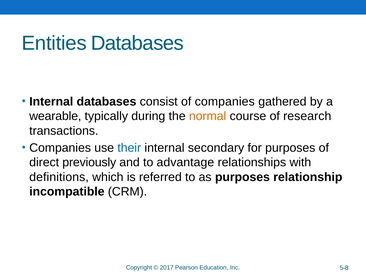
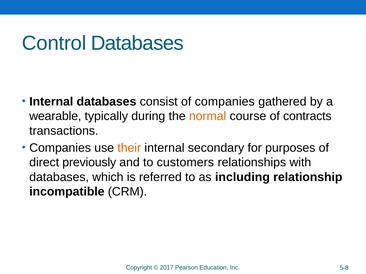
Entities: Entities -> Control
research: research -> contracts
their colour: blue -> orange
advantage: advantage -> customers
definitions at (59, 177): definitions -> databases
as purposes: purposes -> including
